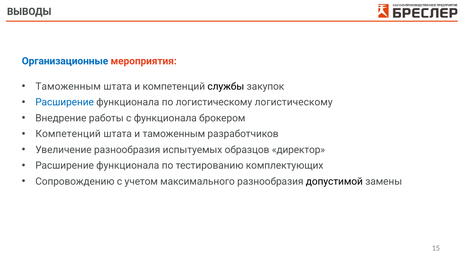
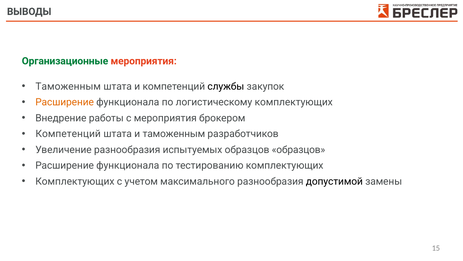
Организационные colour: blue -> green
Расширение at (65, 102) colour: blue -> orange
логистическому логистическому: логистическому -> комплектующих
с функционала: функционала -> мероприятия
образцов директор: директор -> образцов
Сопровождению at (75, 181): Сопровождению -> Комплектующих
